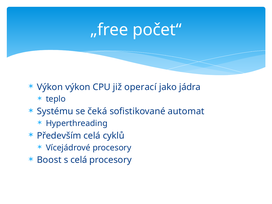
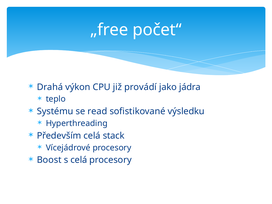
Výkon at (50, 87): Výkon -> Drahá
operací: operací -> provádí
čeká: čeká -> read
automat: automat -> výsledku
cyklů: cyklů -> stack
